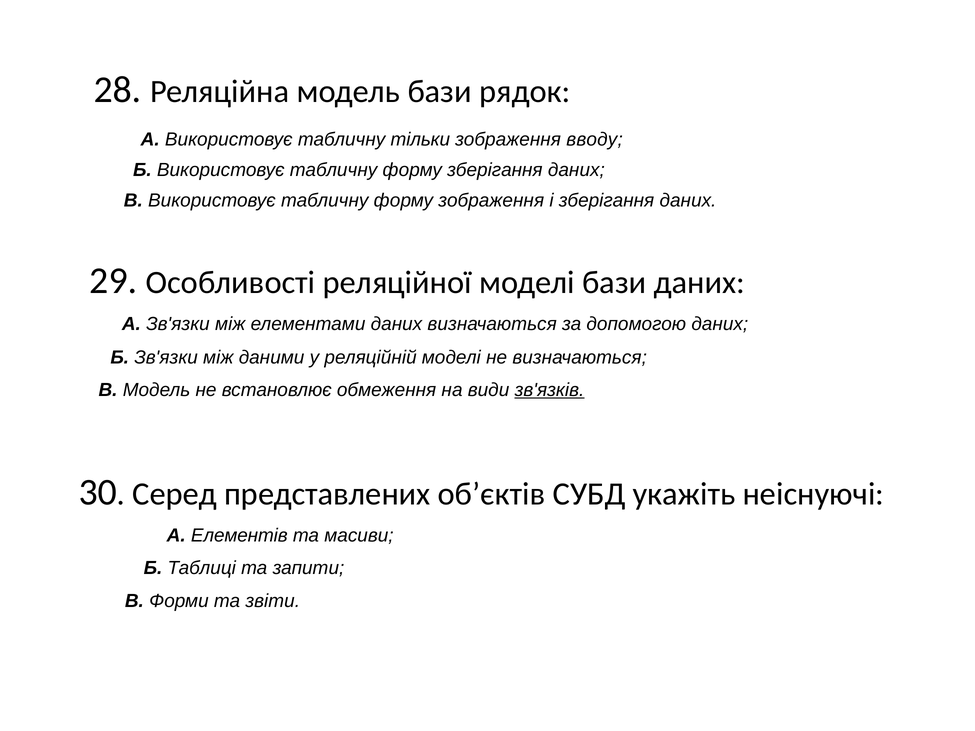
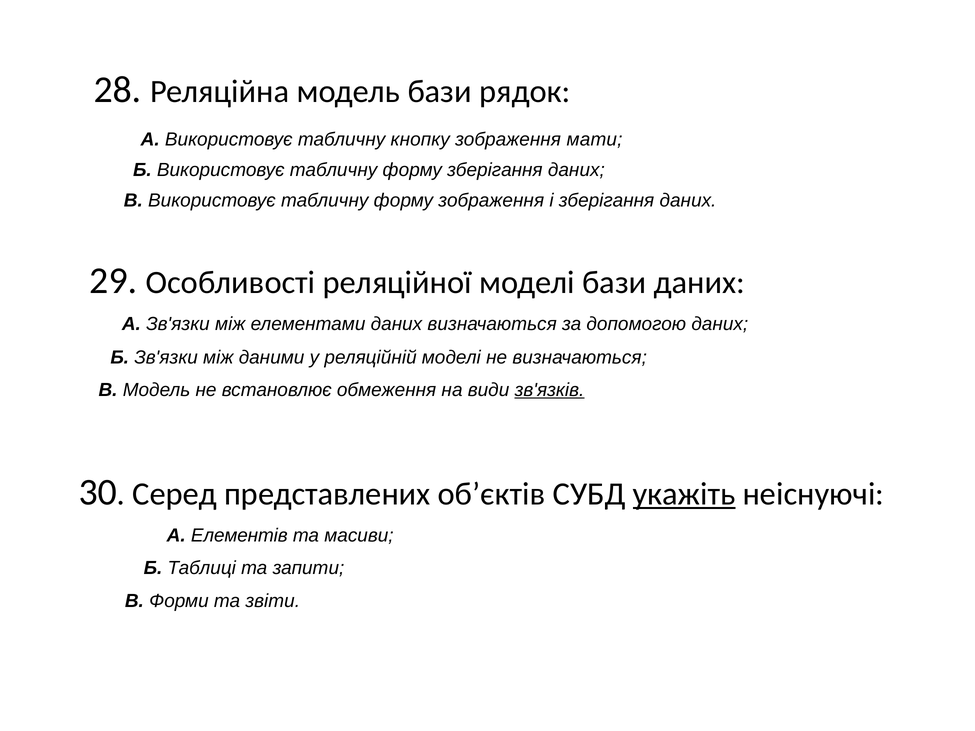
тільки: тільки -> кнопку
вводу: вводу -> мати
укажіть underline: none -> present
